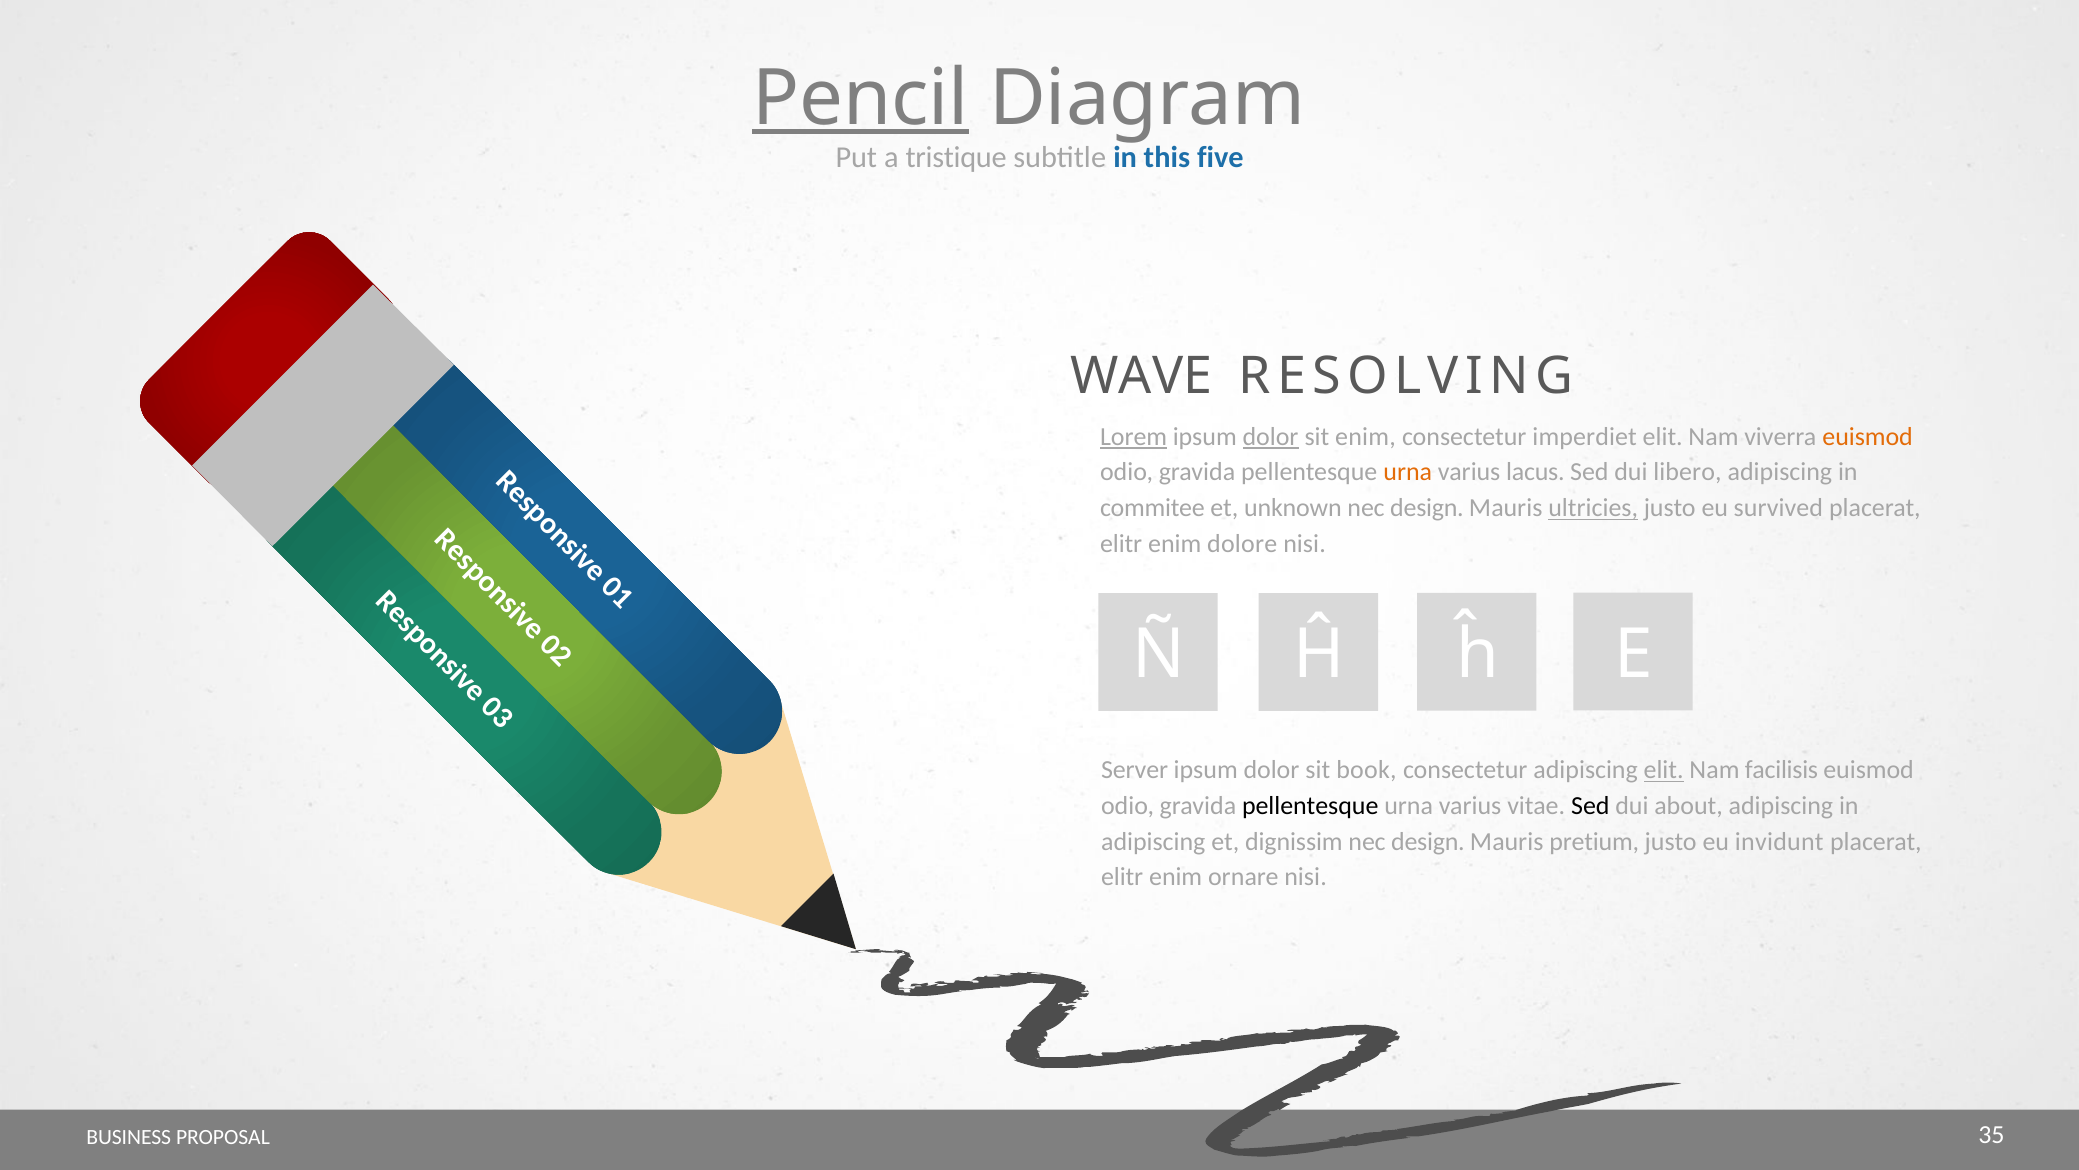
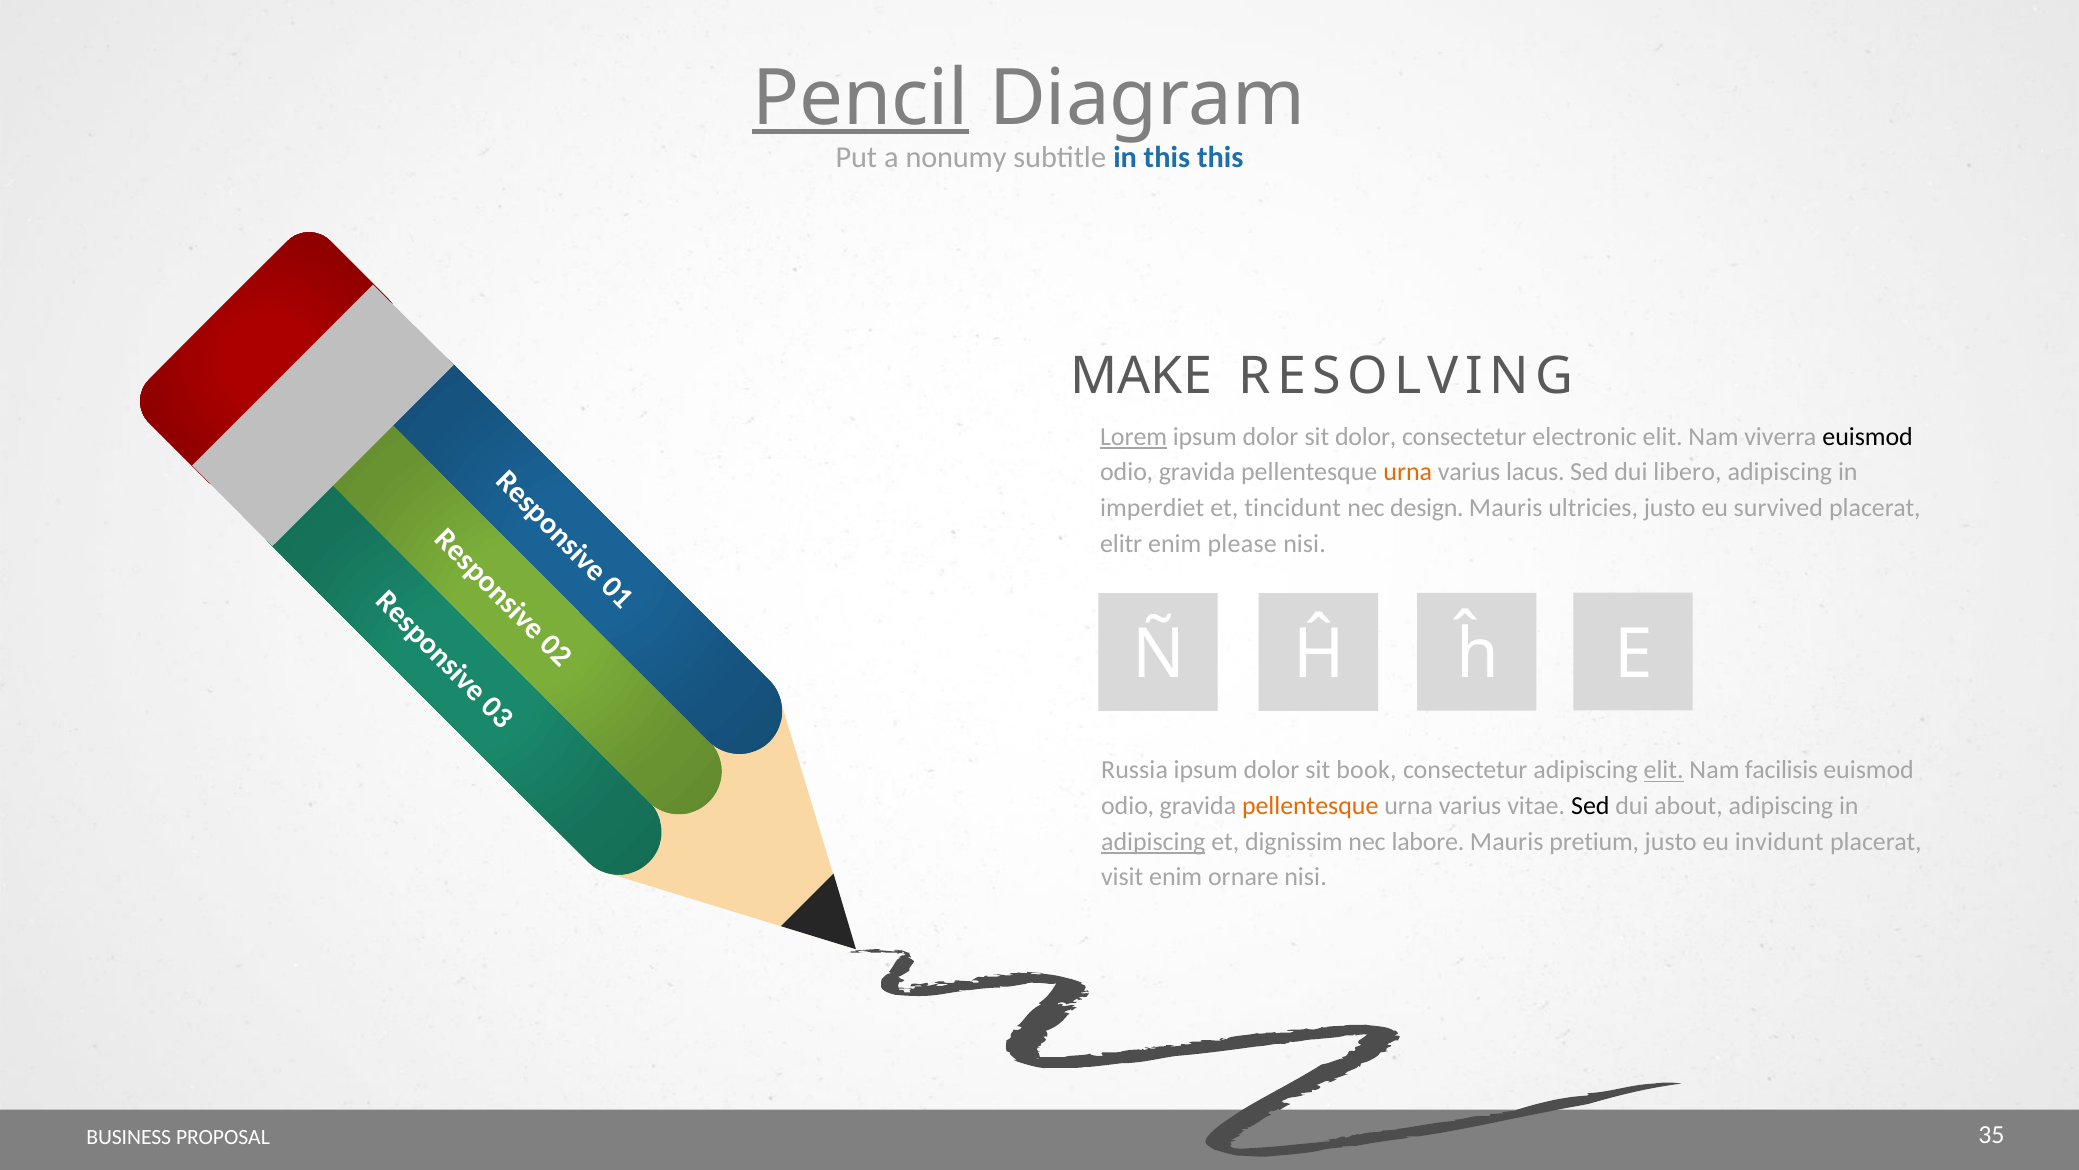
tristique: tristique -> nonumy
this five: five -> this
WAVE: WAVE -> MAKE
dolor at (1271, 436) underline: present -> none
sit enim: enim -> dolor
imperdiet: imperdiet -> electronic
euismod at (1868, 436) colour: orange -> black
commitee: commitee -> imperdiet
unknown: unknown -> tincidunt
ultricies underline: present -> none
dolore: dolore -> please
Server: Server -> Russia
pellentesque at (1310, 805) colour: black -> orange
adipiscing at (1153, 841) underline: none -> present
design at (1428, 841): design -> labore
elitr at (1122, 877): elitr -> visit
